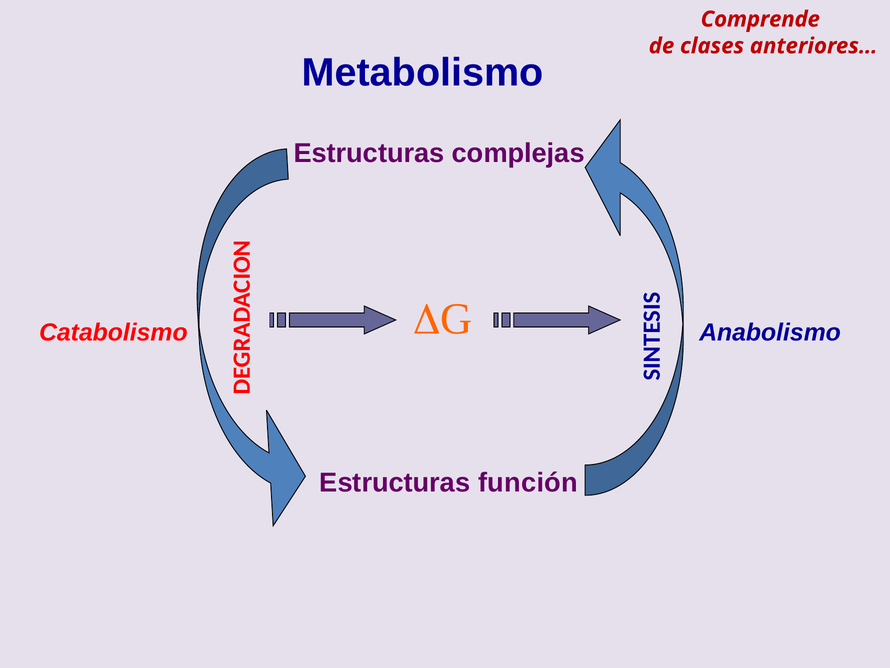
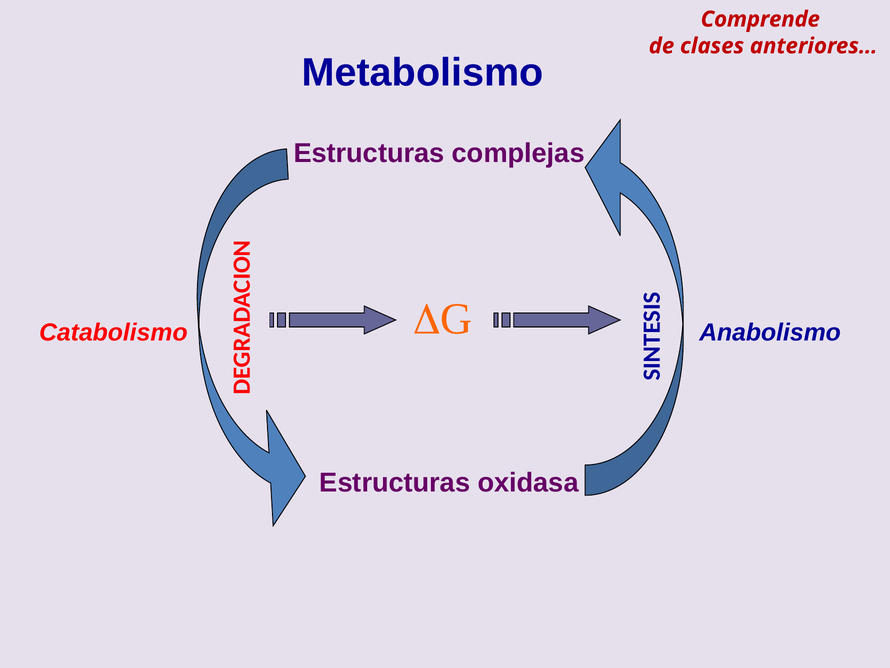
función: función -> oxidasa
